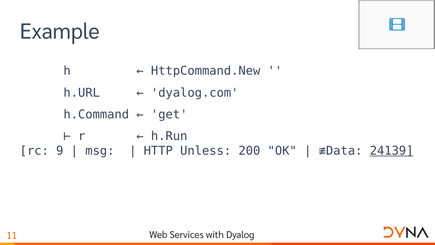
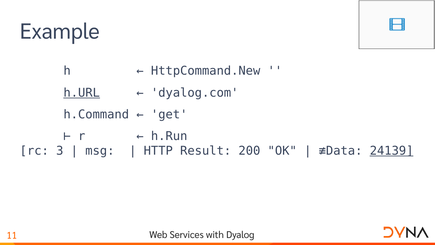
h.URL underline: none -> present
9: 9 -> 3
Unless: Unless -> Result
